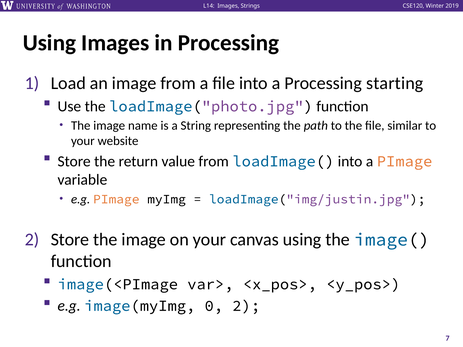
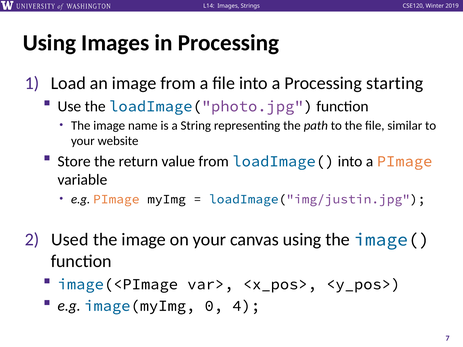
Store at (70, 240): Store -> Used
0 2: 2 -> 4
